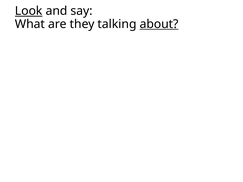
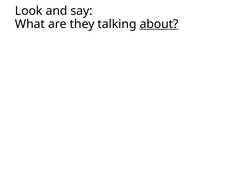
Look underline: present -> none
